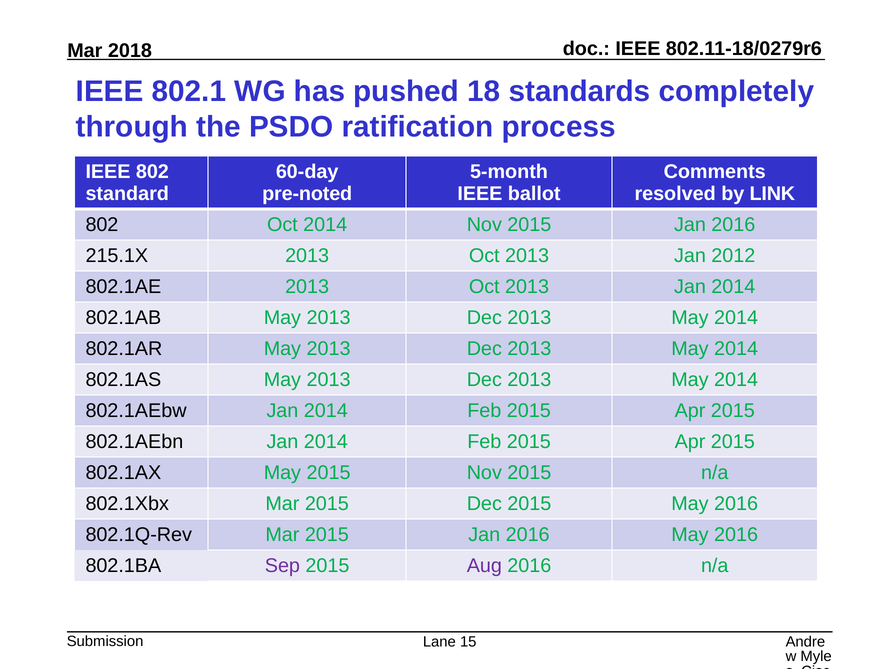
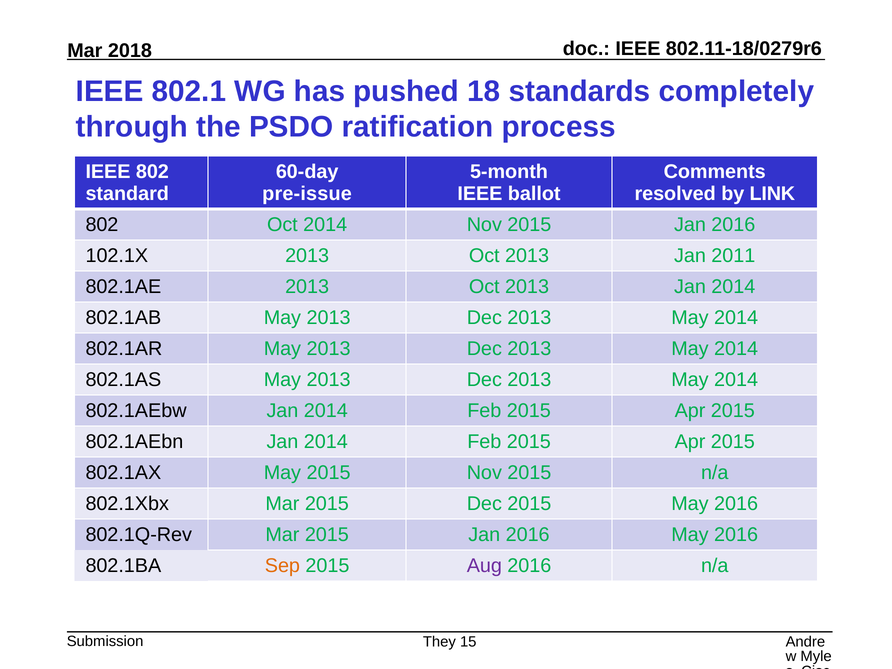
pre-noted: pre-noted -> pre-issue
215.1X: 215.1X -> 102.1X
2012: 2012 -> 2011
Sep colour: purple -> orange
Lane: Lane -> They
